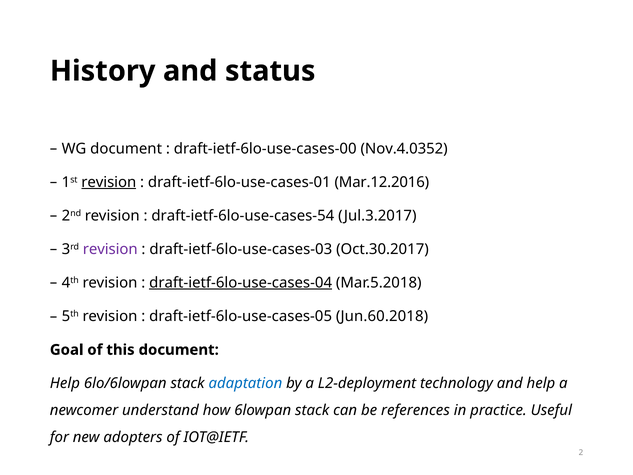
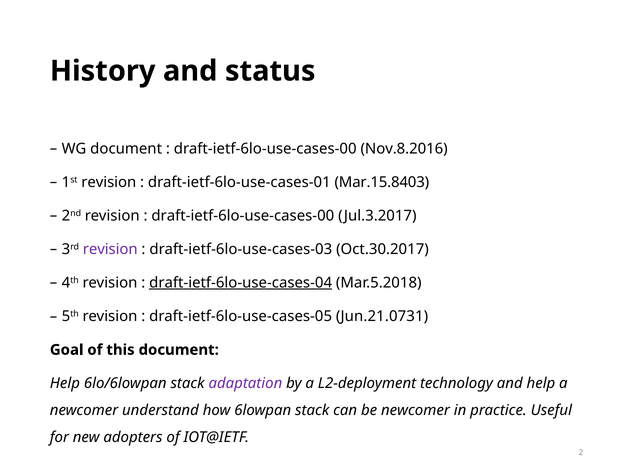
Nov.4.0352: Nov.4.0352 -> Nov.8.2016
revision at (109, 182) underline: present -> none
Mar.12.2016: Mar.12.2016 -> Mar.15.8403
draft-ietf-6lo-use-cases-54 at (243, 216): draft-ietf-6lo-use-cases-54 -> draft-ietf-6lo-use-cases-00
Jun.60.2018: Jun.60.2018 -> Jun.21.0731
adaptation colour: blue -> purple
be references: references -> newcomer
